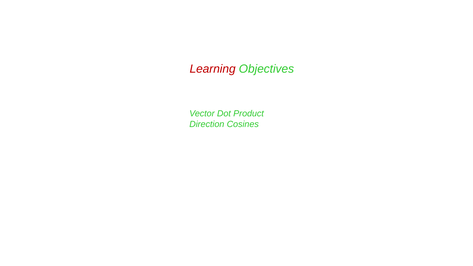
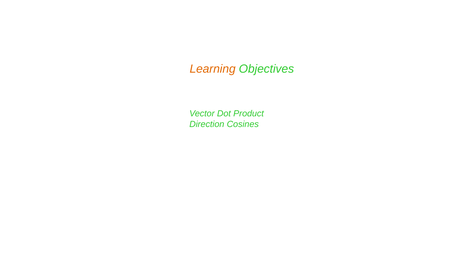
Learning colour: red -> orange
